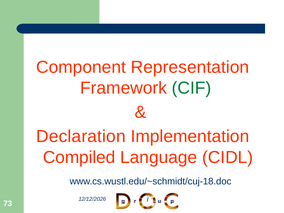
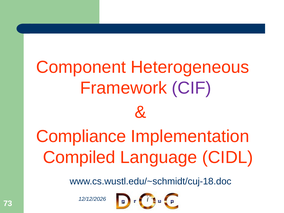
Representation: Representation -> Heterogeneous
CIF colour: green -> purple
Declaration: Declaration -> Compliance
